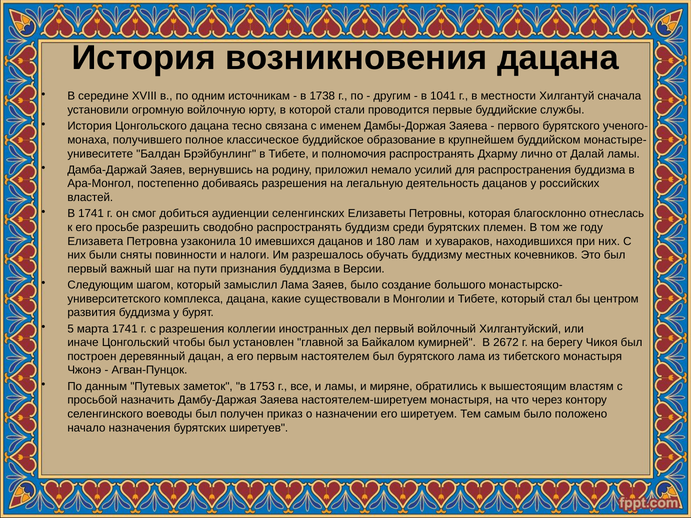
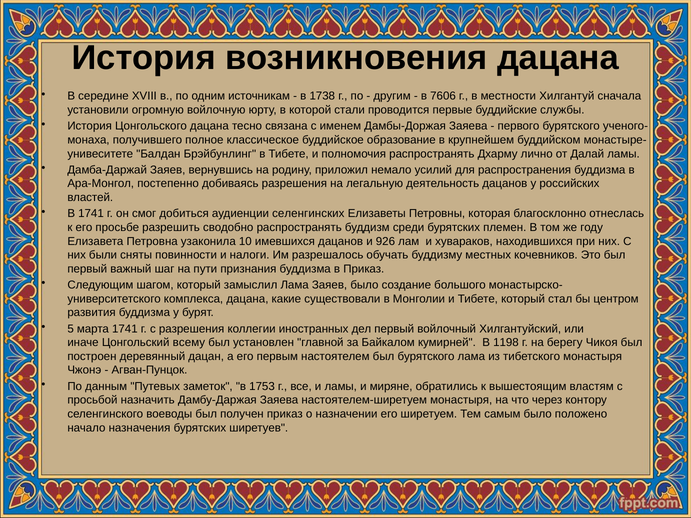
1041: 1041 -> 7606
180: 180 -> 926
в Версии: Версии -> Приказ
чтобы: чтобы -> всему
2672: 2672 -> 1198
